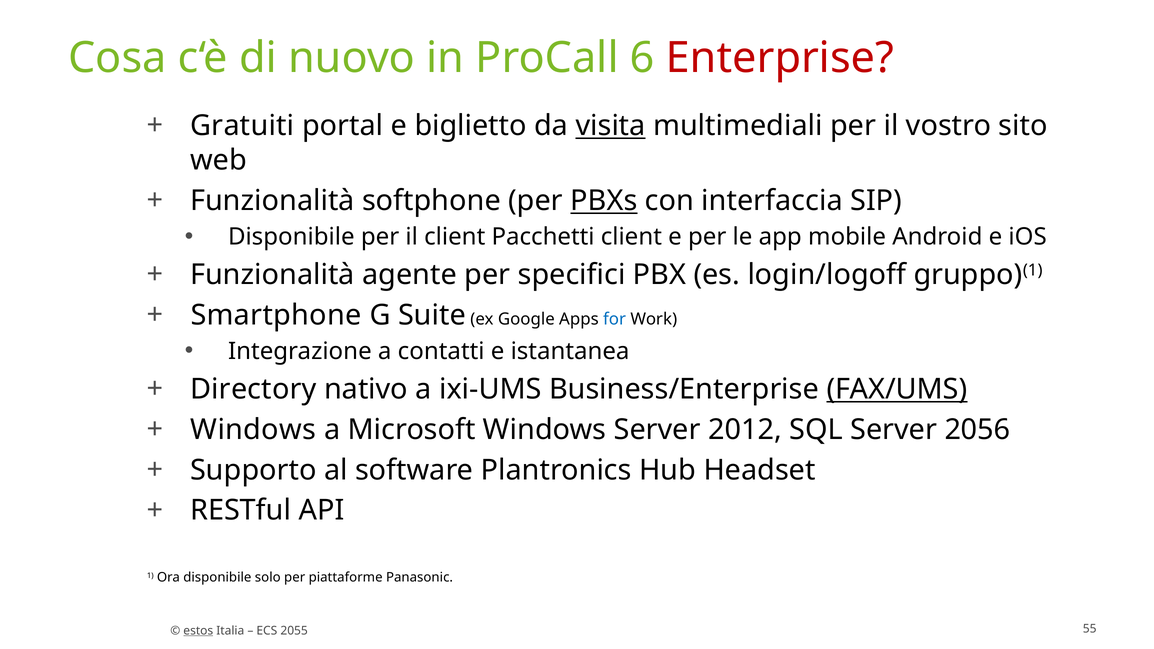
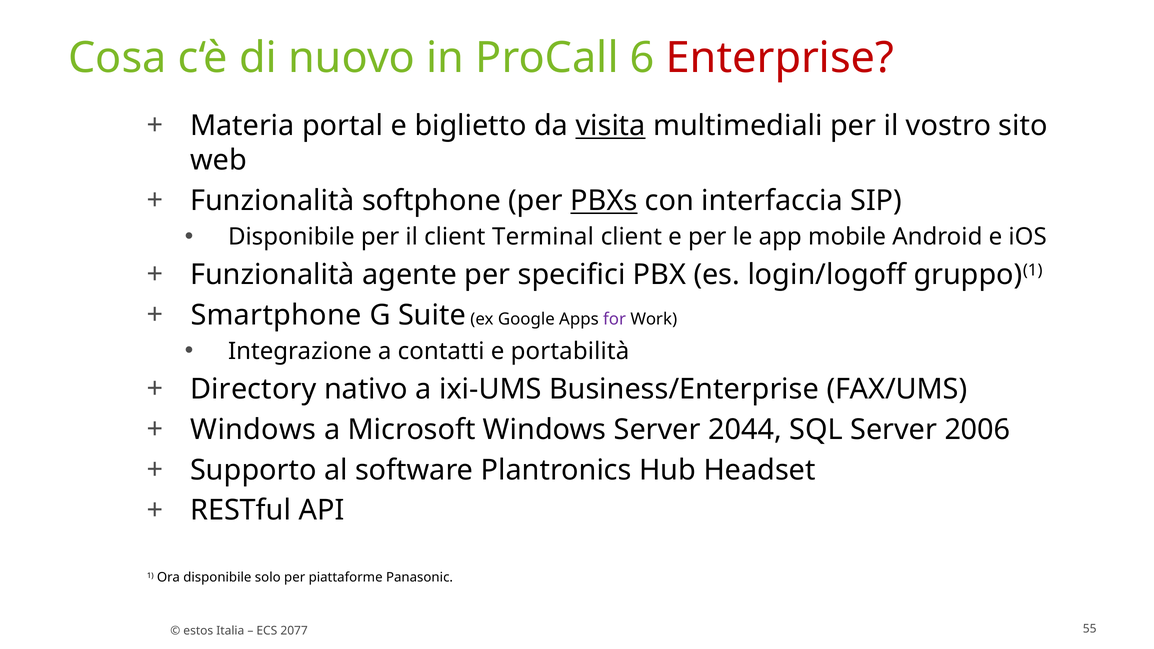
Gratuiti: Gratuiti -> Materia
Pacchetti: Pacchetti -> Terminal
for colour: blue -> purple
istantanea: istantanea -> portabilità
FAX/UMS underline: present -> none
2012: 2012 -> 2044
2056: 2056 -> 2006
estos underline: present -> none
2055: 2055 -> 2077
